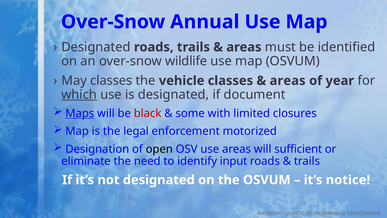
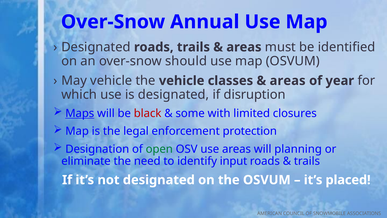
wildlife: wildlife -> should
May classes: classes -> vehicle
which underline: present -> none
document: document -> disruption
motorized: motorized -> protection
open colour: black -> green
sufficient: sufficient -> planning
notice: notice -> placed
